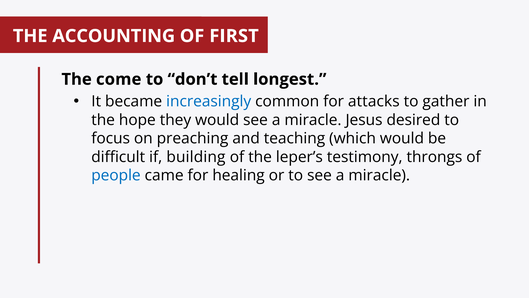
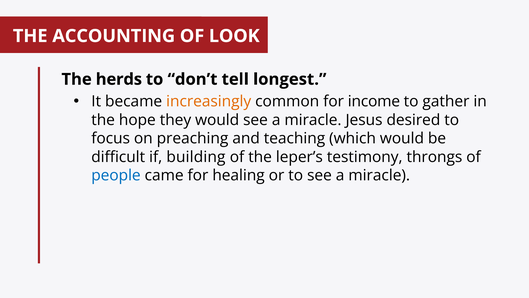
FIRST: FIRST -> LOOK
come: come -> herds
increasingly colour: blue -> orange
attacks: attacks -> income
